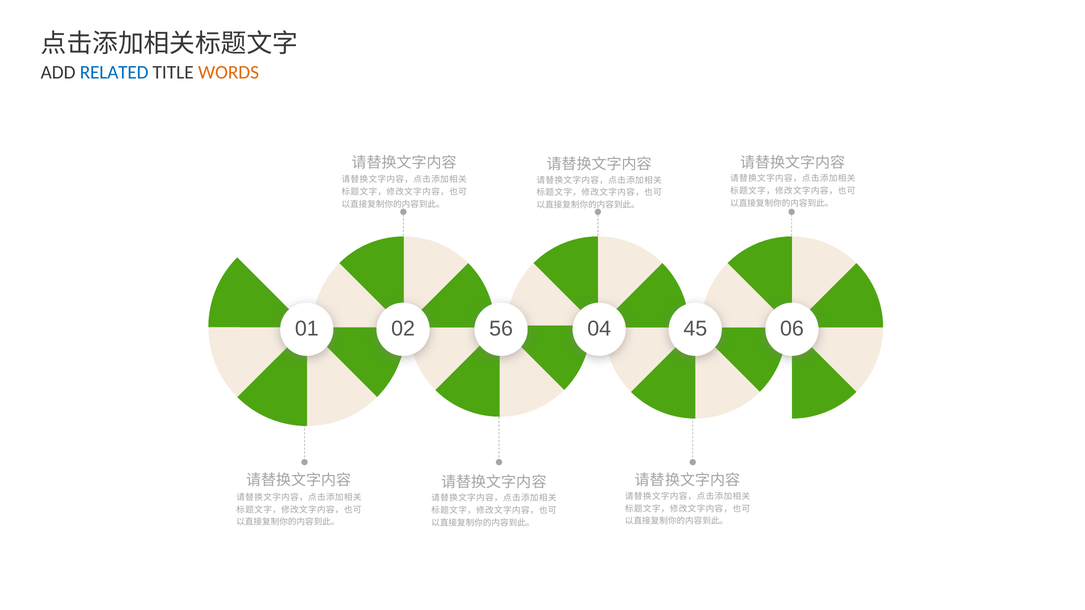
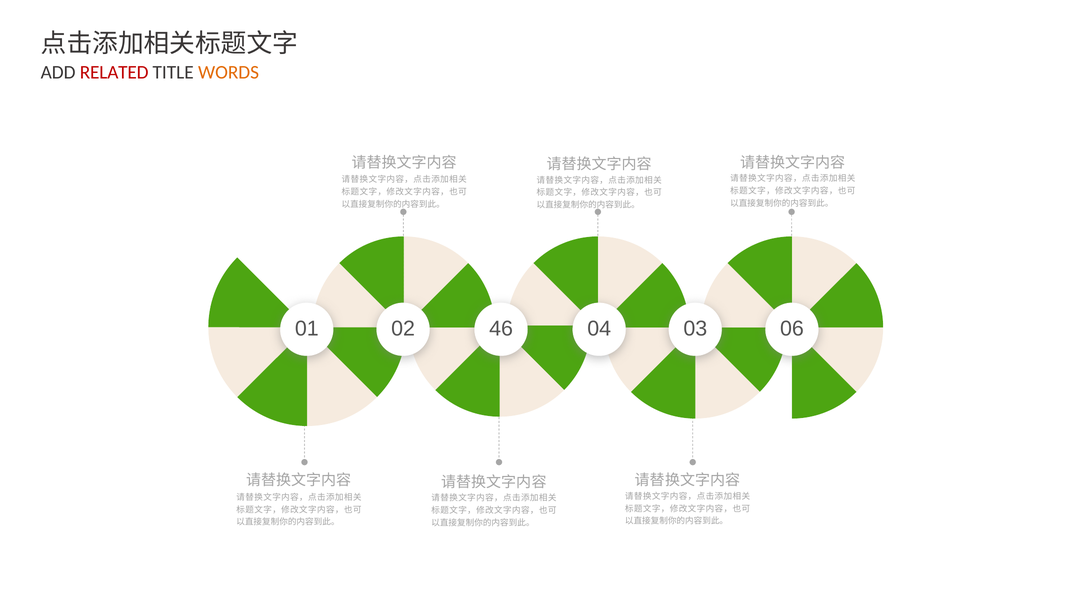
RELATED colour: blue -> red
56: 56 -> 46
45: 45 -> 03
